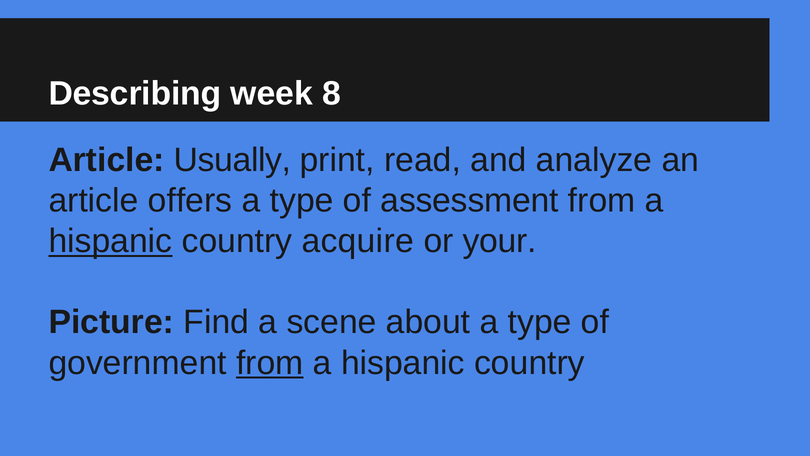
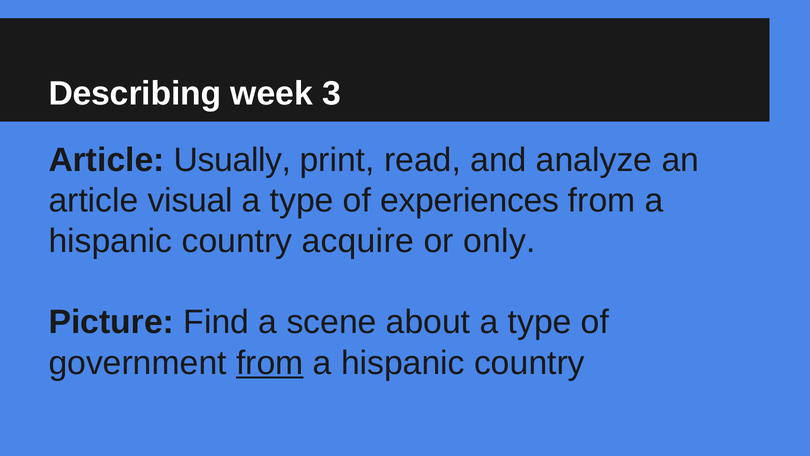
8: 8 -> 3
offers: offers -> visual
assessment: assessment -> experiences
hispanic at (110, 241) underline: present -> none
your: your -> only
